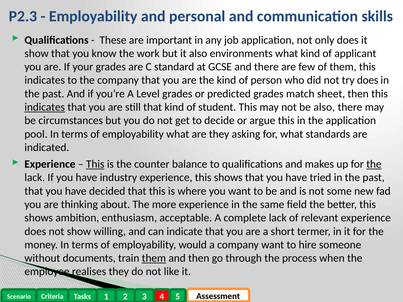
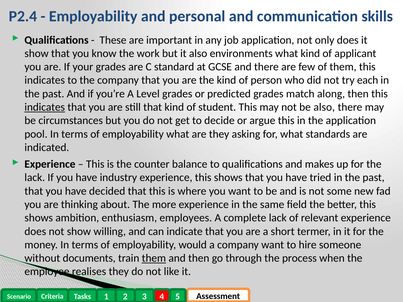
P2.3: P2.3 -> P2.4
try does: does -> each
sheet: sheet -> along
This at (95, 164) underline: present -> none
the at (374, 164) underline: present -> none
acceptable: acceptable -> employees
